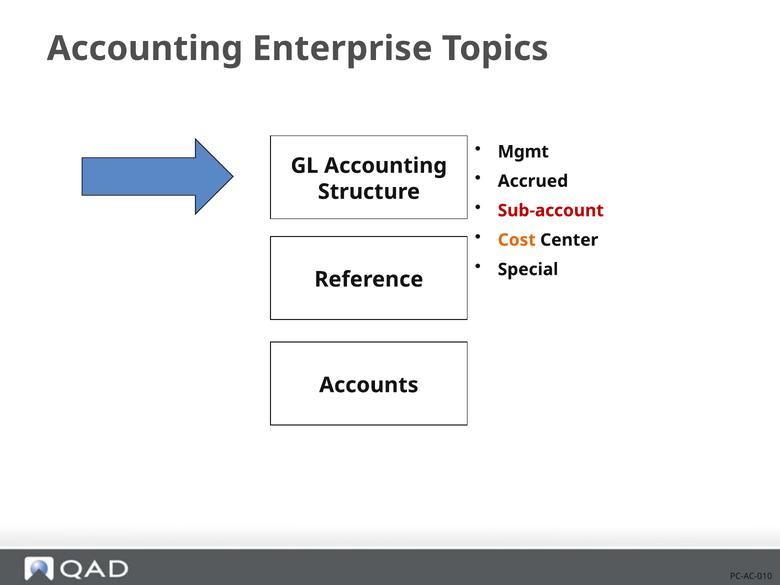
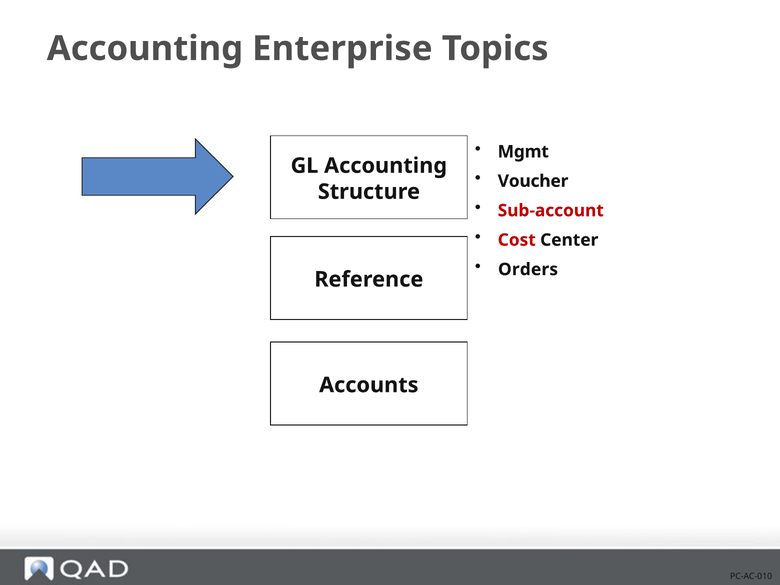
Accrued: Accrued -> Voucher
Cost colour: orange -> red
Special: Special -> Orders
